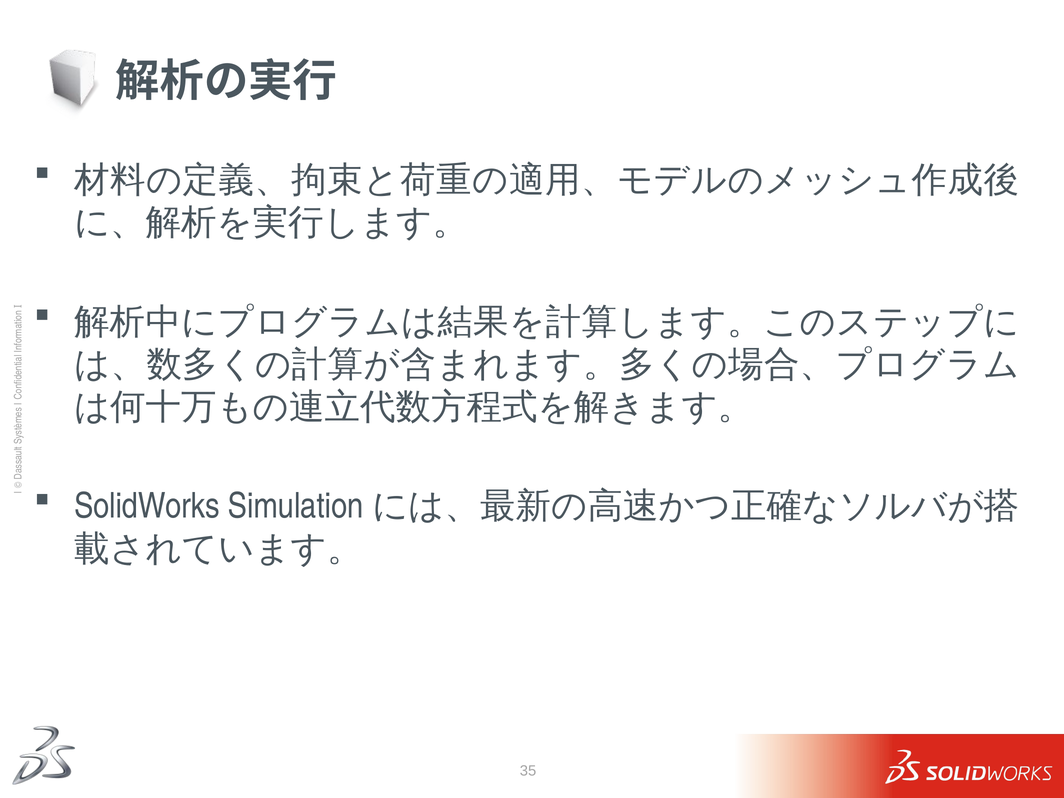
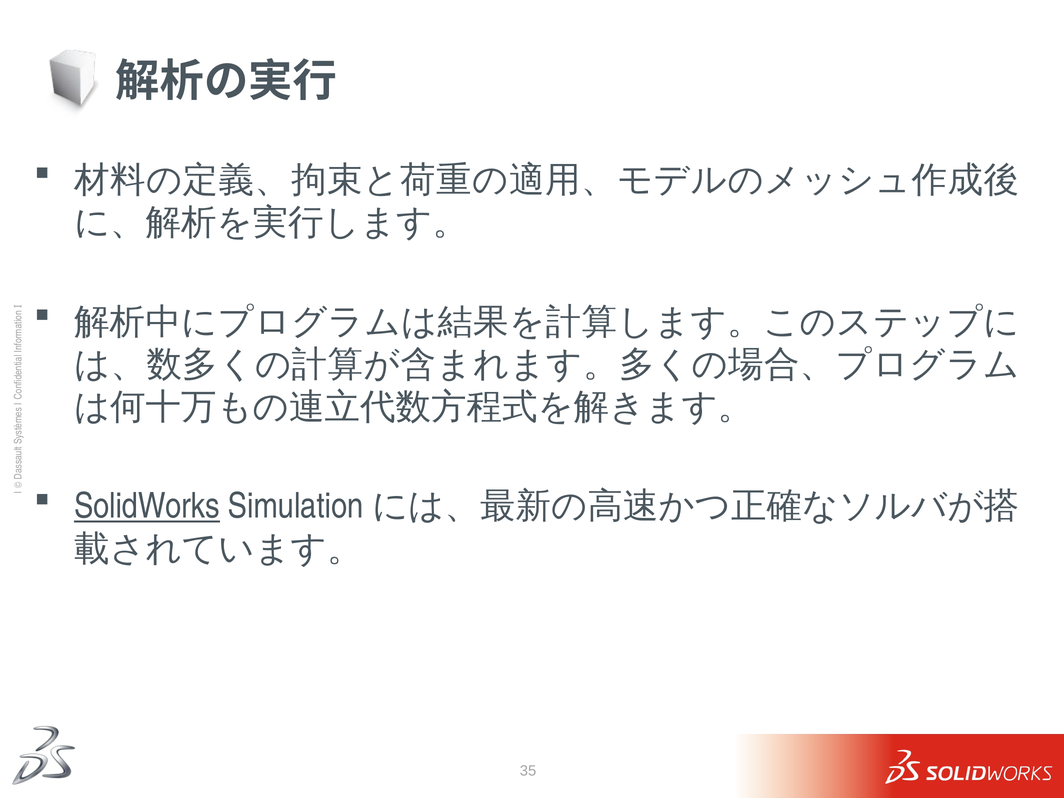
SolidWorks underline: none -> present
